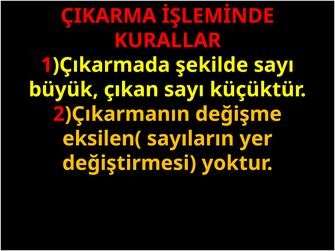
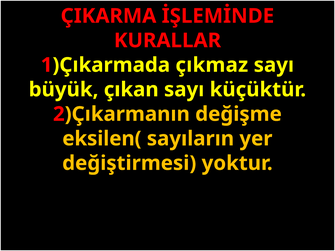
şekilde: şekilde -> çıkmaz
